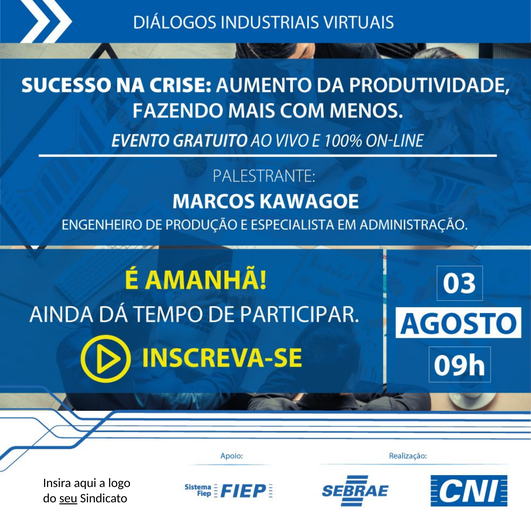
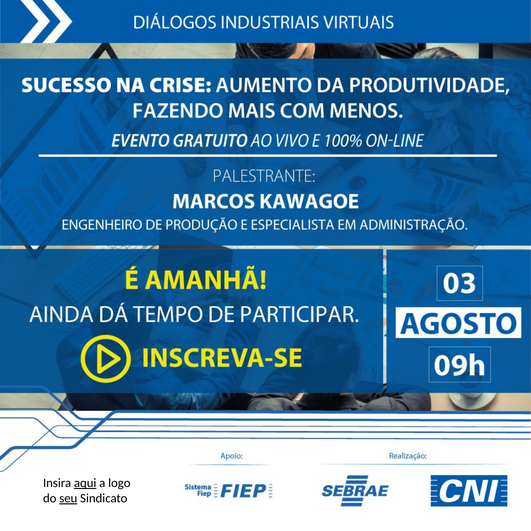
aqui underline: none -> present
